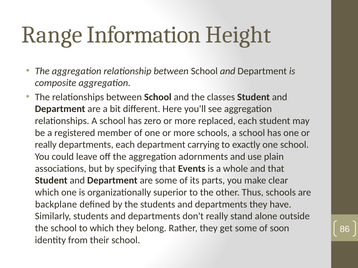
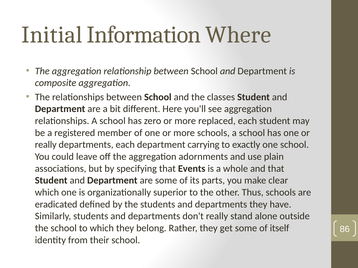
Range: Range -> Initial
Height: Height -> Where
backplane: backplane -> eradicated
soon: soon -> itself
